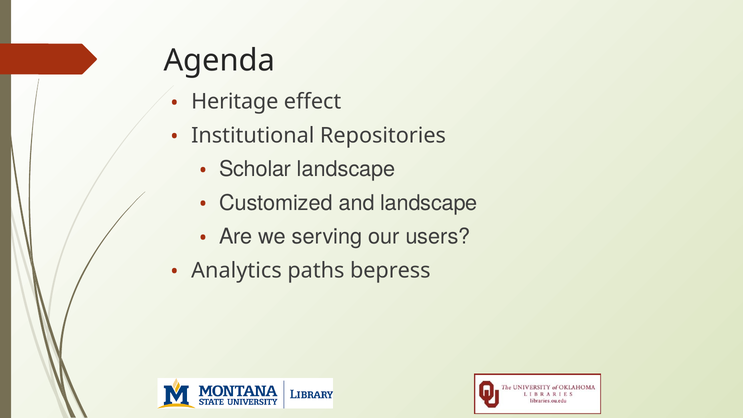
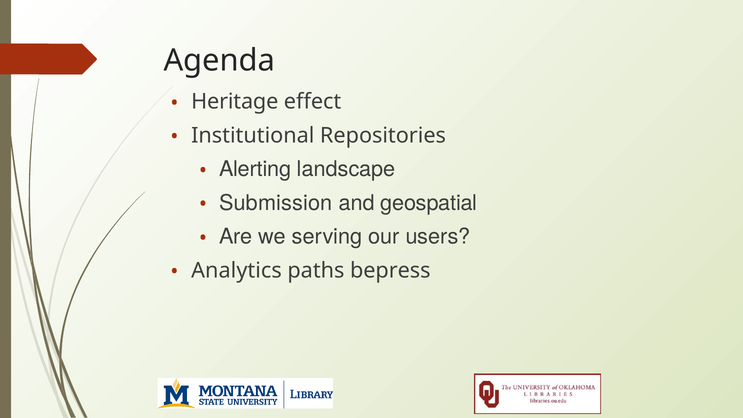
Scholar: Scholar -> Alerting
Customized: Customized -> Submission
and landscape: landscape -> geospatial
